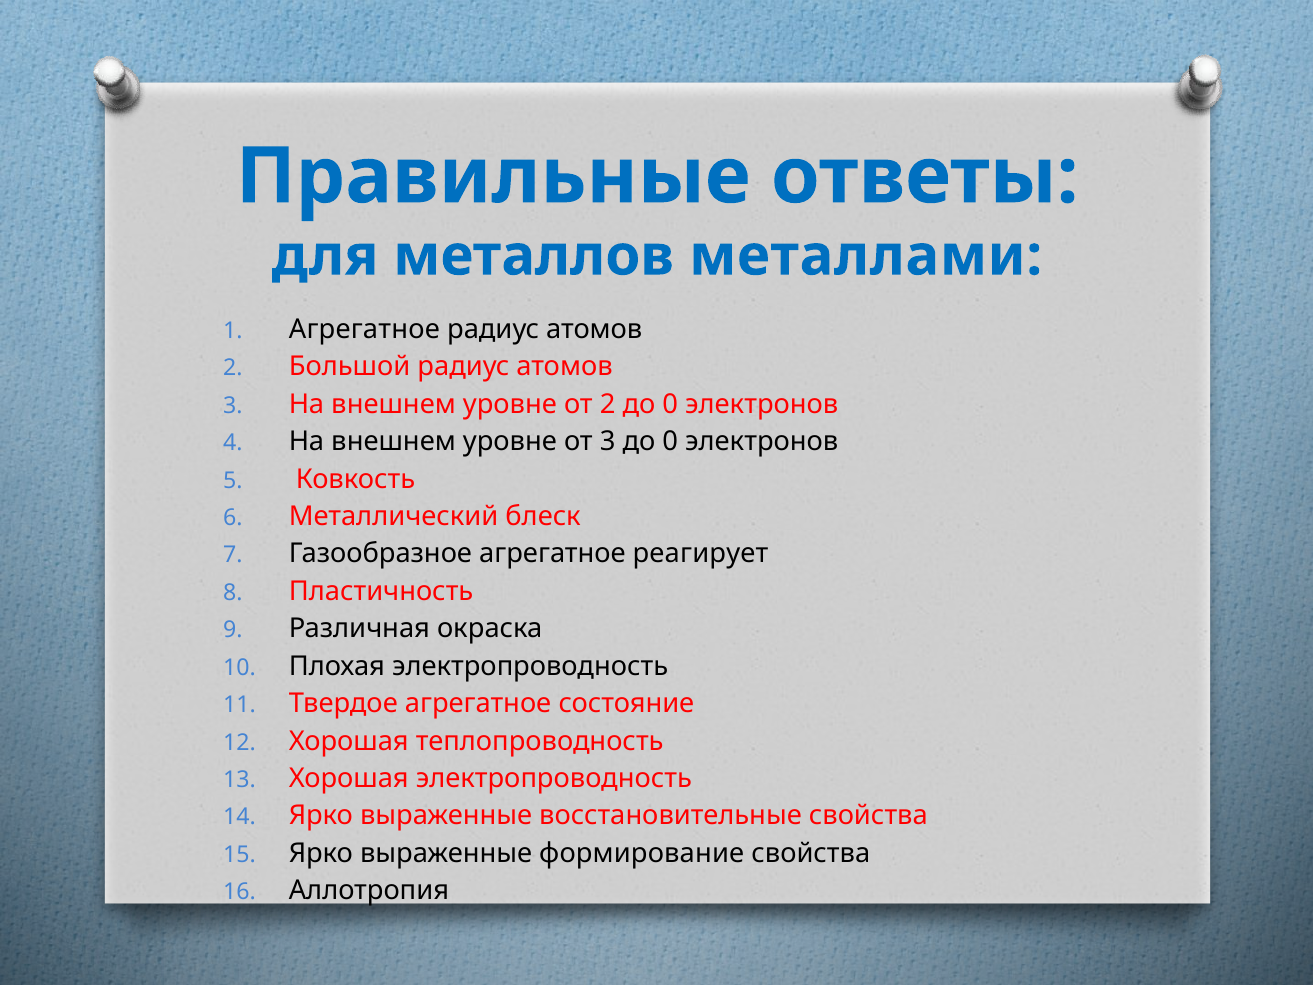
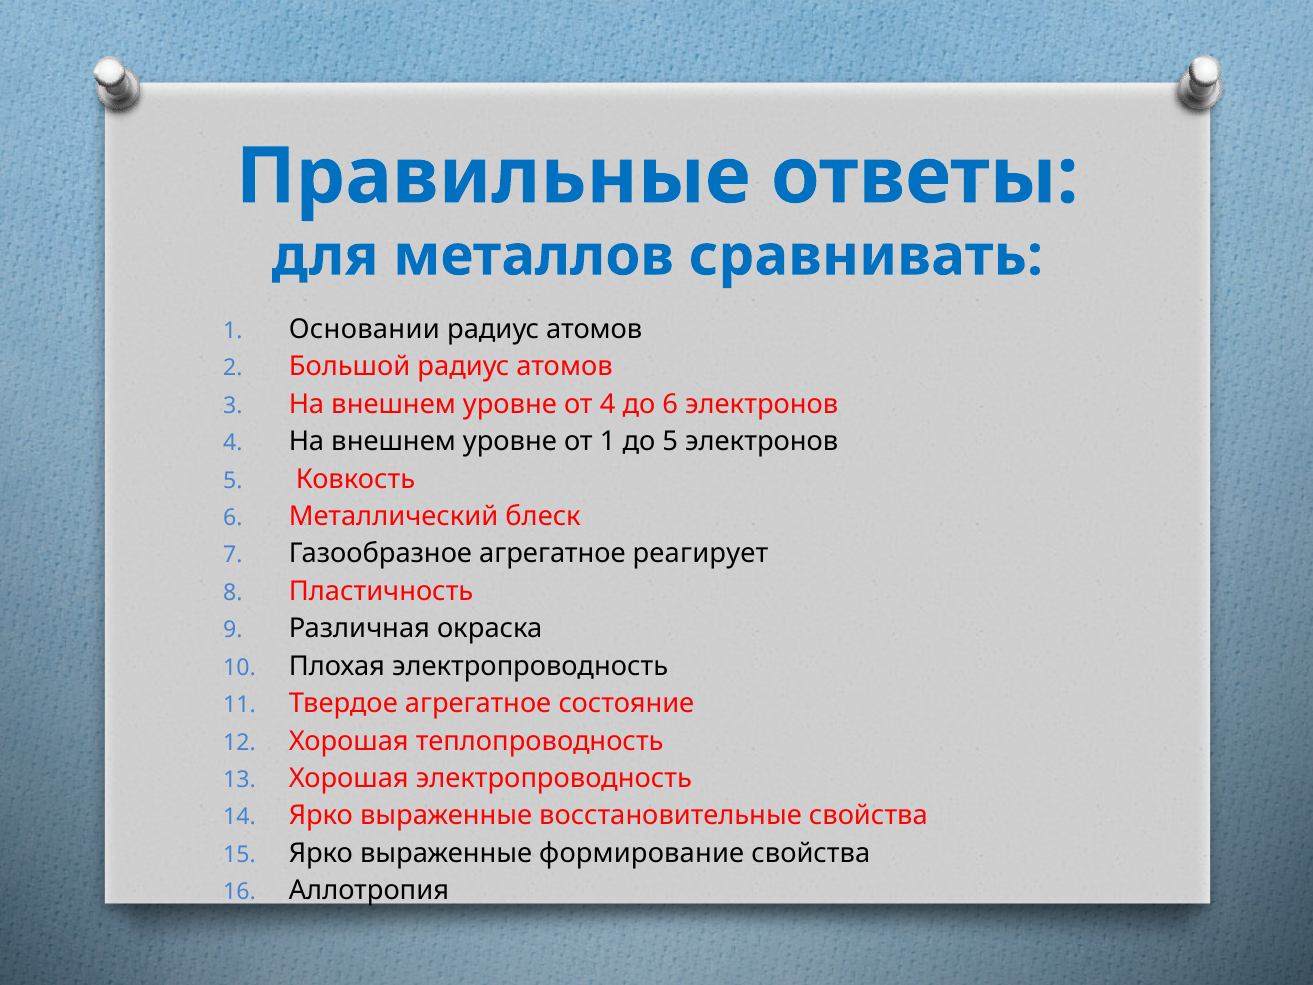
металлами: металлами -> сравнивать
1 Агрегатное: Агрегатное -> Основании
от 2: 2 -> 4
0 at (670, 404): 0 -> 6
от 3: 3 -> 1
0 at (670, 441): 0 -> 5
